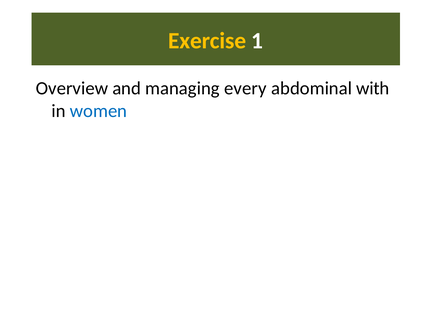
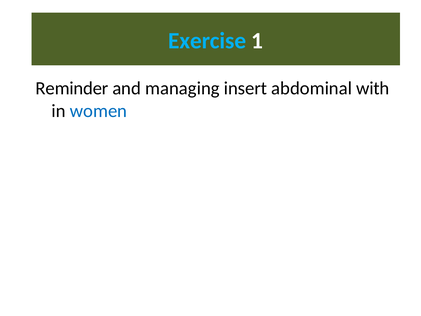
Exercise colour: yellow -> light blue
Overview: Overview -> Reminder
every: every -> insert
